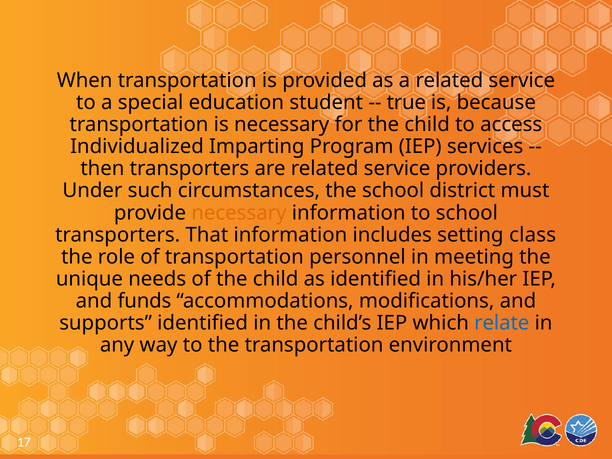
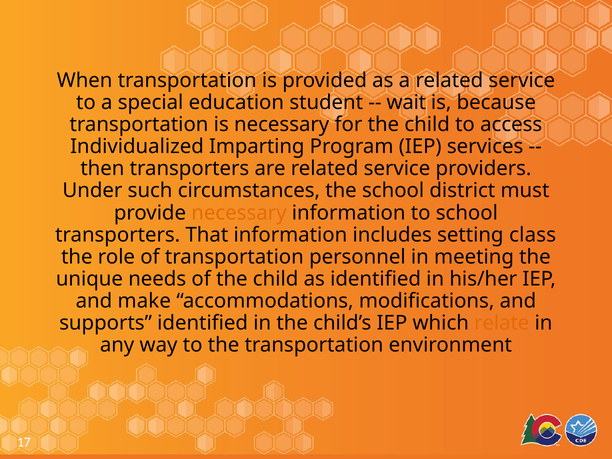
true: true -> wait
funds: funds -> make
relate colour: blue -> orange
